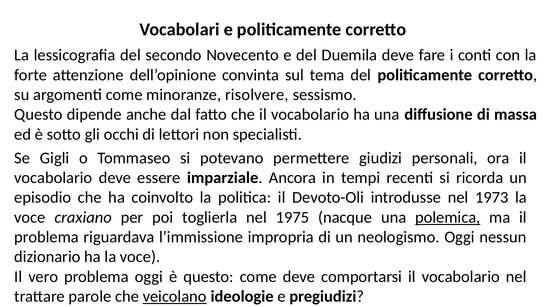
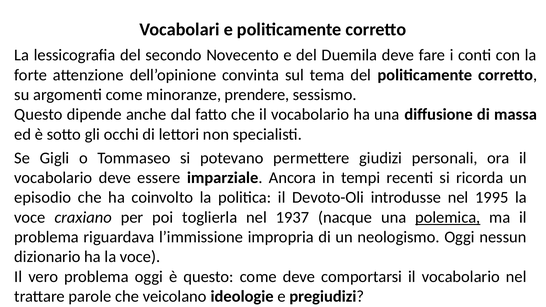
risolvere: risolvere -> prendere
1973: 1973 -> 1995
1975: 1975 -> 1937
veicolano underline: present -> none
